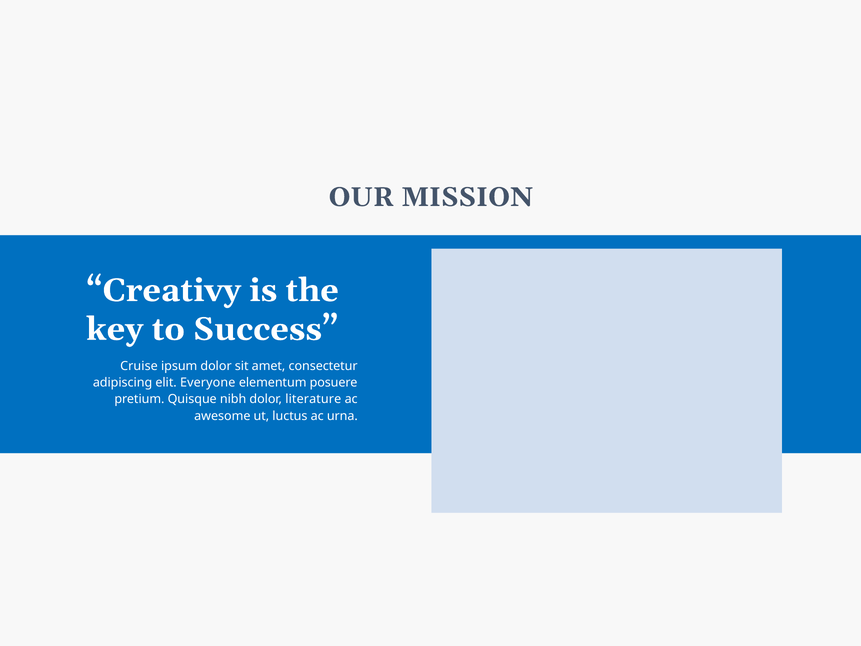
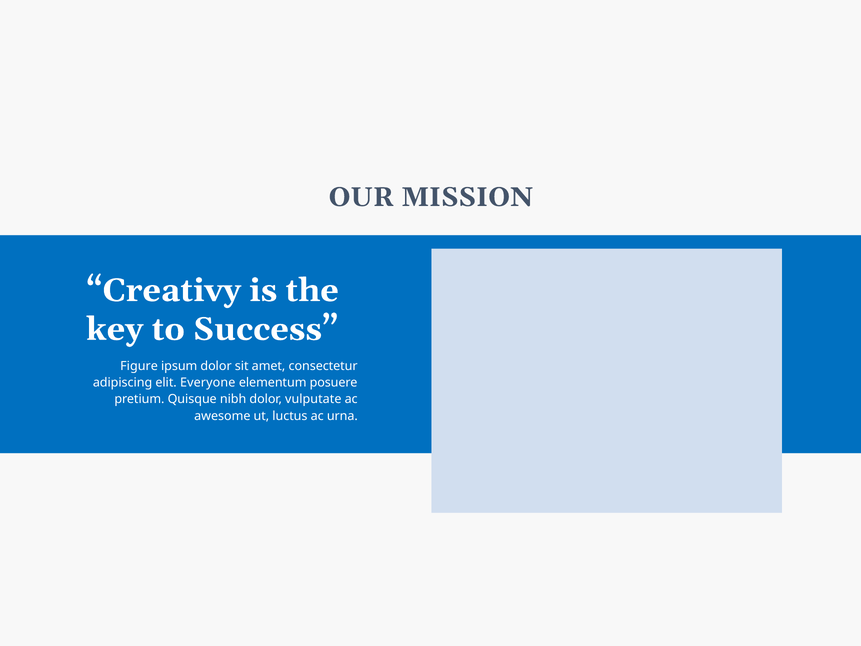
Cruise: Cruise -> Figure
literature: literature -> vulputate
